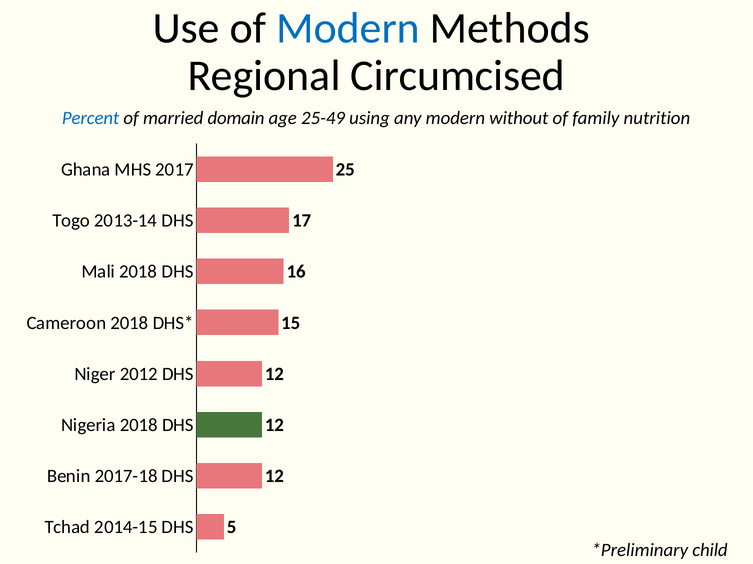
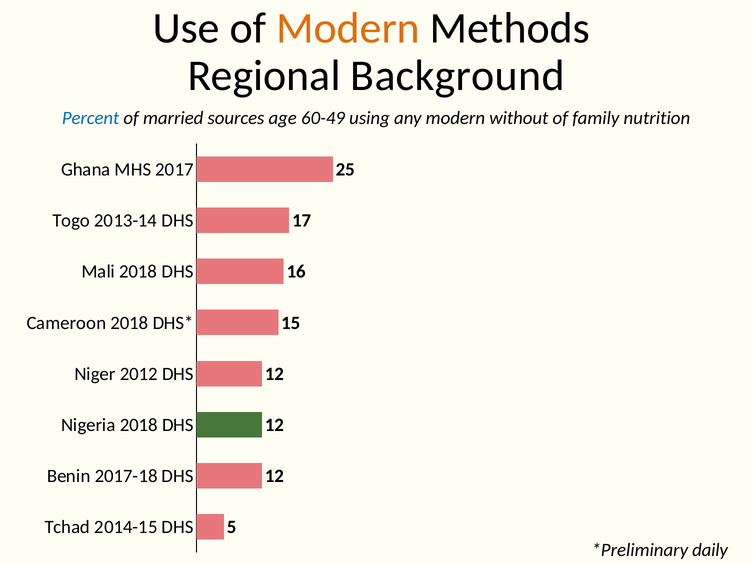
Modern at (348, 28) colour: blue -> orange
Circumcised: Circumcised -> Background
domain: domain -> sources
25-49: 25-49 -> 60-49
child: child -> daily
